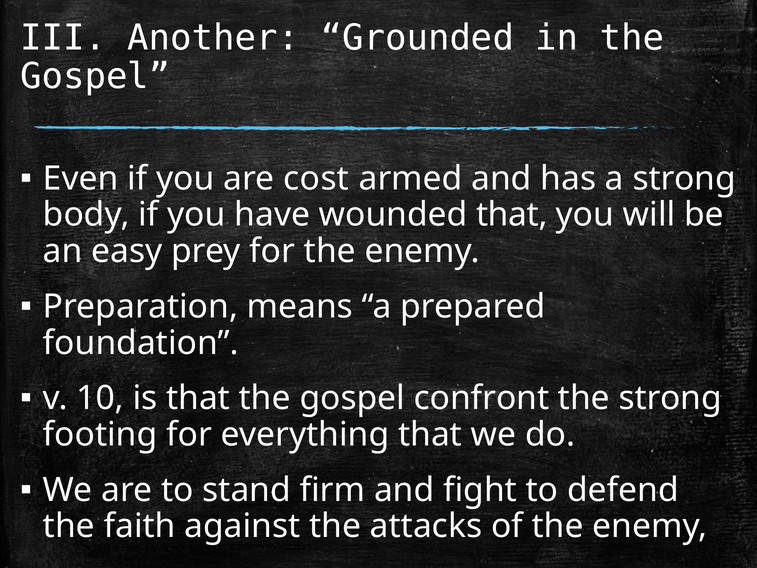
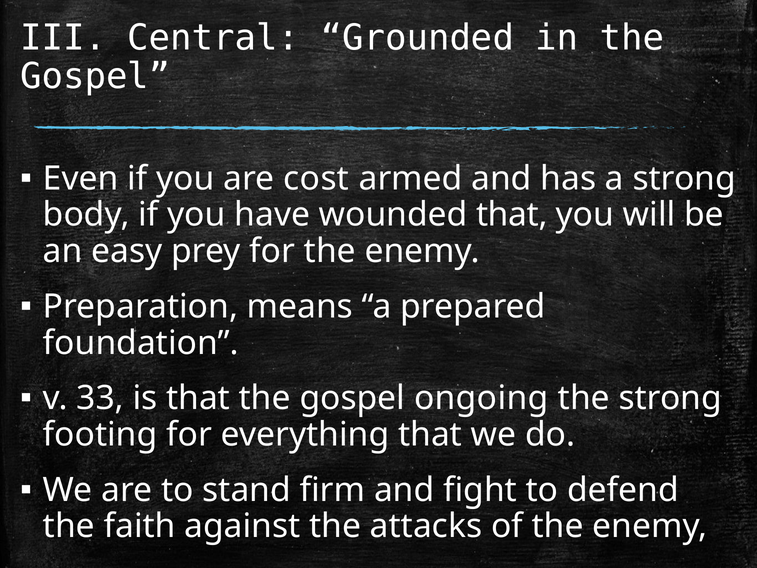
Another: Another -> Central
10: 10 -> 33
confront: confront -> ongoing
